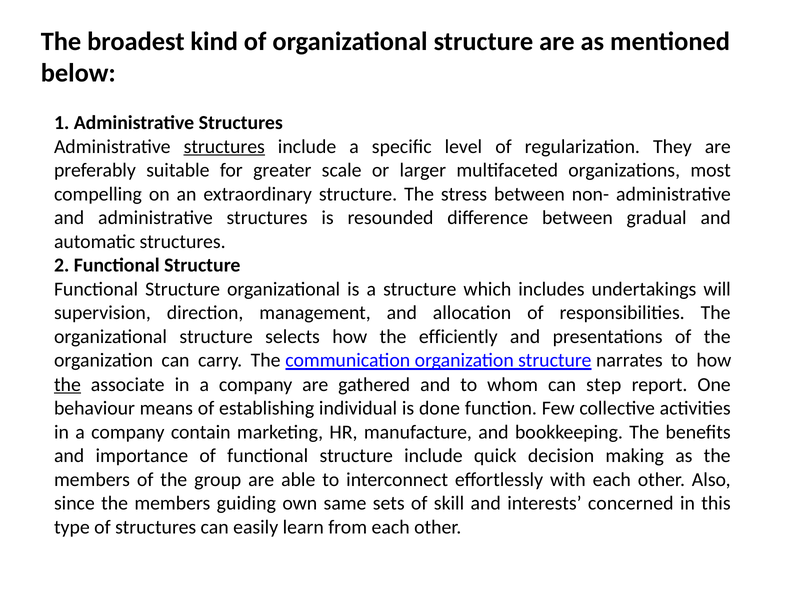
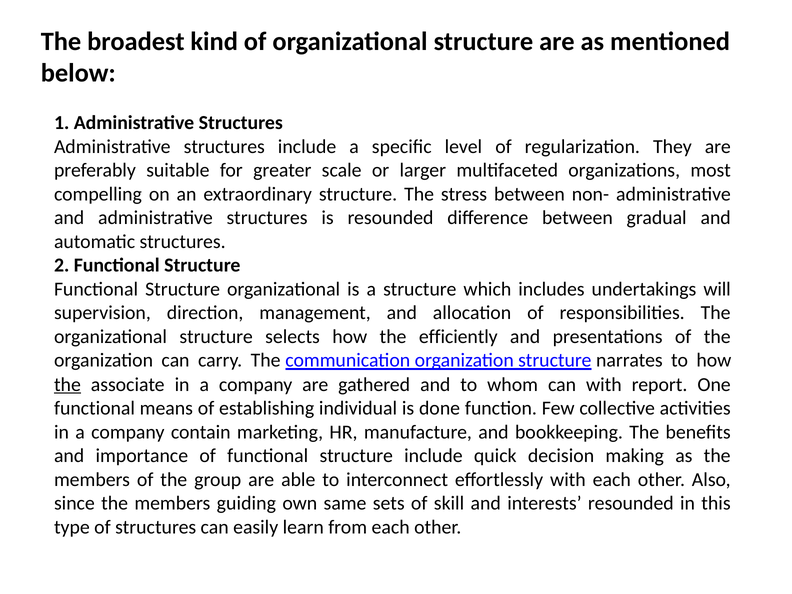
structures at (224, 147) underline: present -> none
can step: step -> with
behaviour at (94, 408): behaviour -> functional
interests concerned: concerned -> resounded
